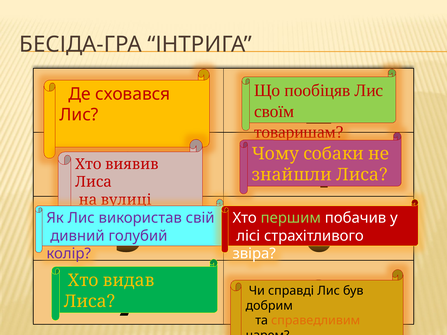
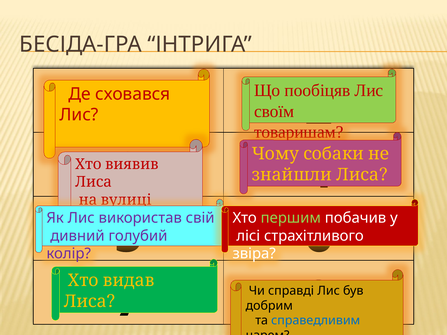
справедливим colour: orange -> blue
